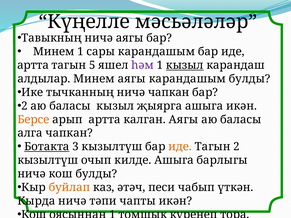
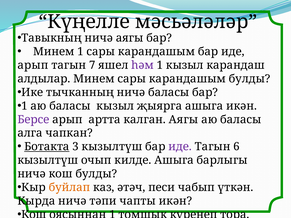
артта at (33, 65): артта -> арып
5: 5 -> 7
кызыл at (185, 65) underline: present -> none
Минем аягы: аягы -> сары
ничә чапкан: чапкан -> баласы
2 at (24, 106): 2 -> 1
Берсе colour: orange -> purple
иде at (180, 147) colour: orange -> purple
Тагын 2: 2 -> 6
